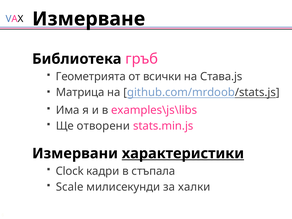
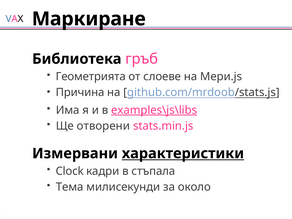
Измерване: Измерване -> Маркиране
всички: всички -> слоеве
Става.js: Става.js -> Мери.js
Матрица: Матрица -> Причина
examples\js\libs underline: none -> present
Scale: Scale -> Тема
халки: халки -> около
